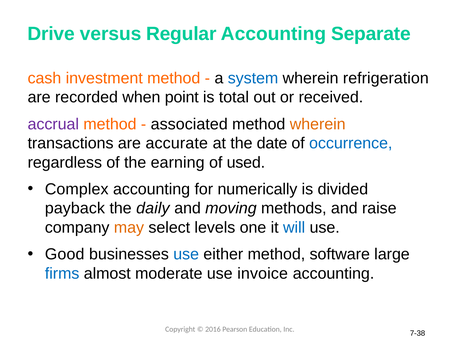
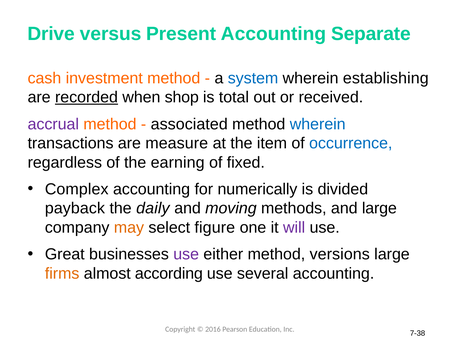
Regular: Regular -> Present
refrigeration: refrigeration -> establishing
recorded underline: none -> present
point: point -> shop
wherein at (318, 124) colour: orange -> blue
accurate: accurate -> measure
date: date -> item
used: used -> fixed
and raise: raise -> large
levels: levels -> figure
will colour: blue -> purple
Good: Good -> Great
use at (186, 254) colour: blue -> purple
software: software -> versions
firms colour: blue -> orange
moderate: moderate -> according
invoice: invoice -> several
